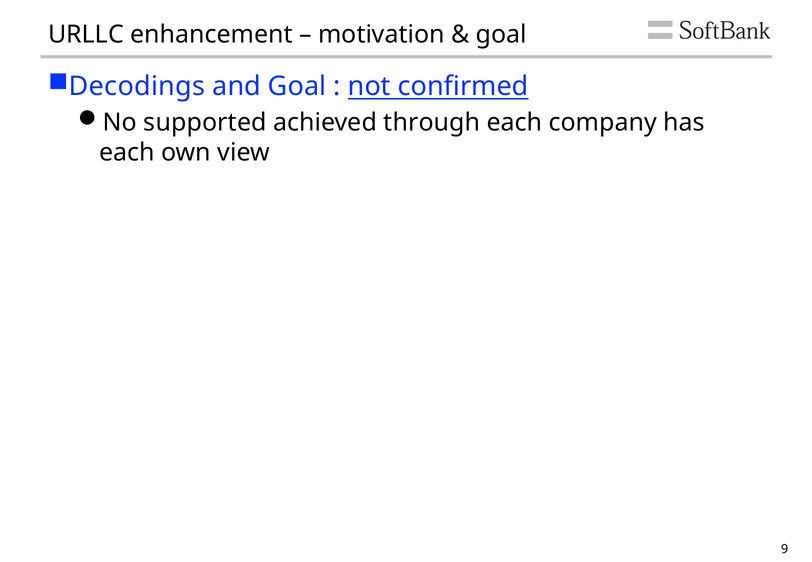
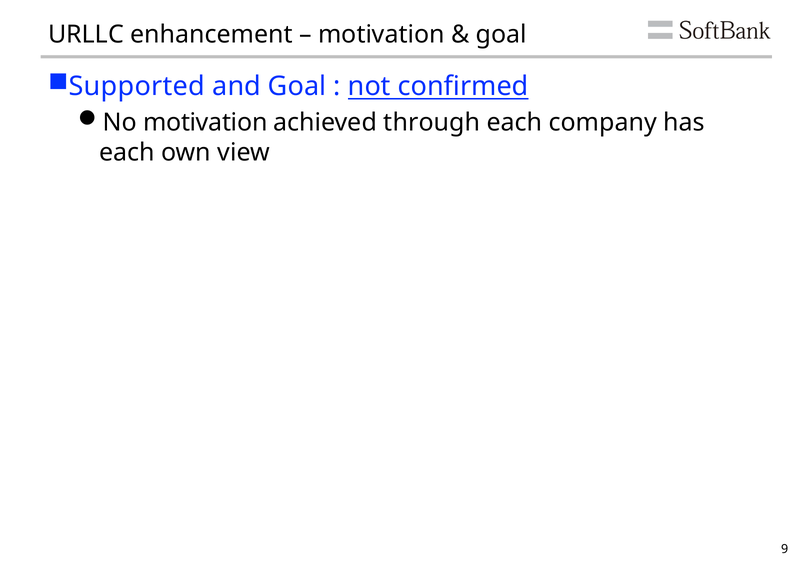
Decodings: Decodings -> Supported
No supported: supported -> motivation
